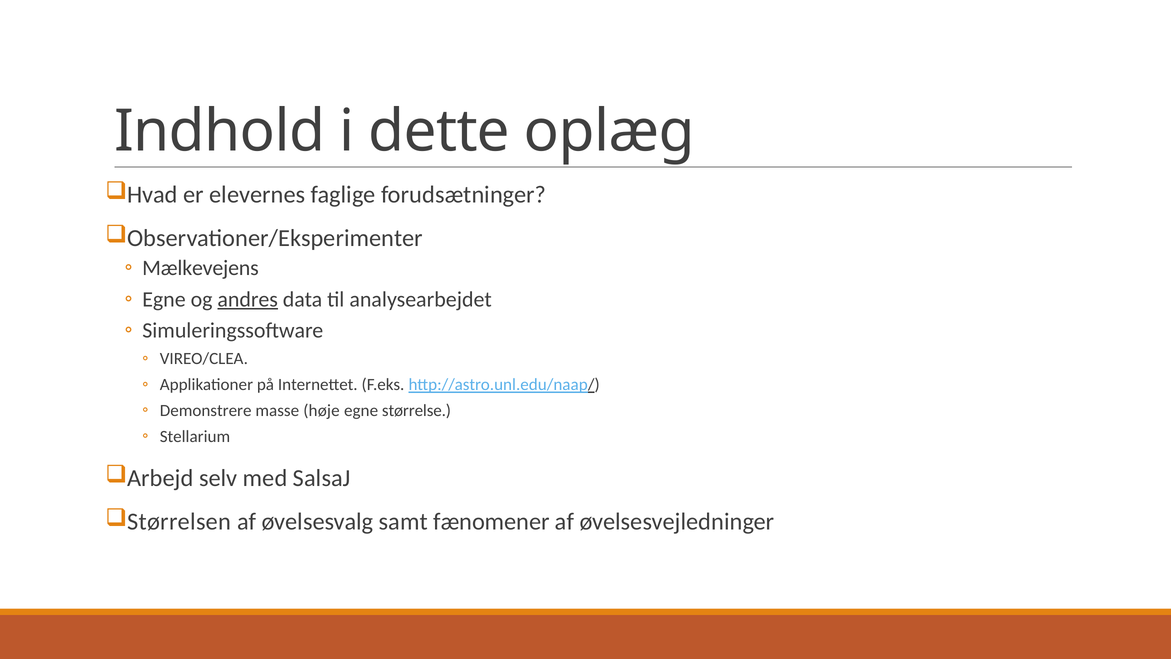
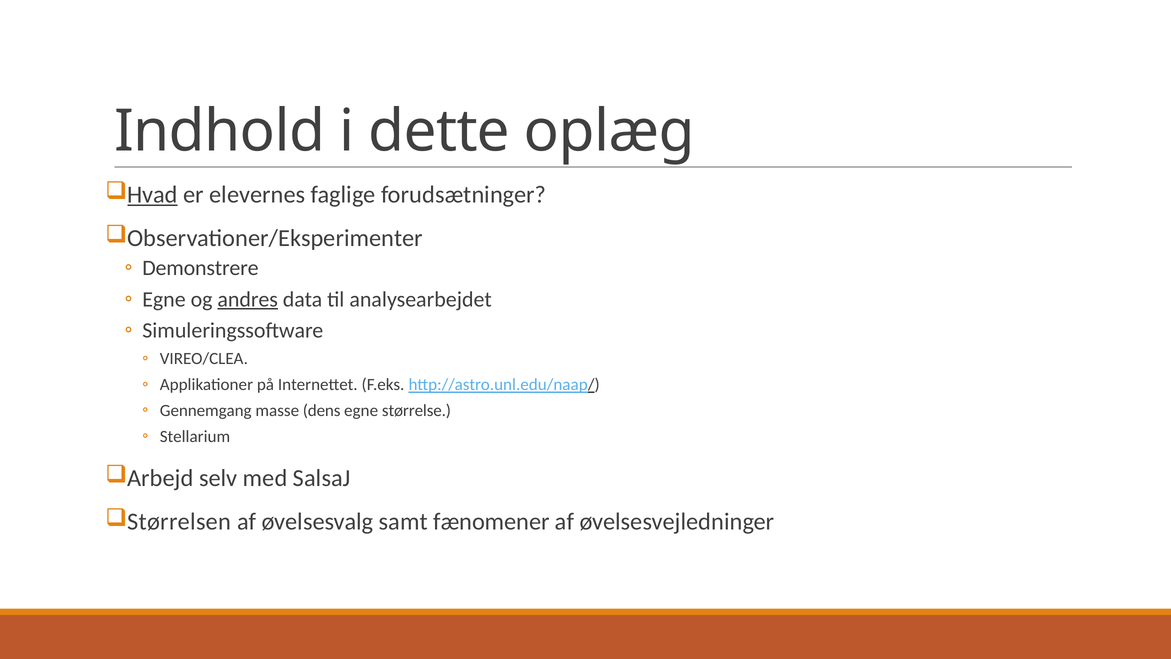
Hvad underline: none -> present
Mælkevejens: Mælkevejens -> Demonstrere
Demonstrere: Demonstrere -> Gennemgang
høje: høje -> dens
